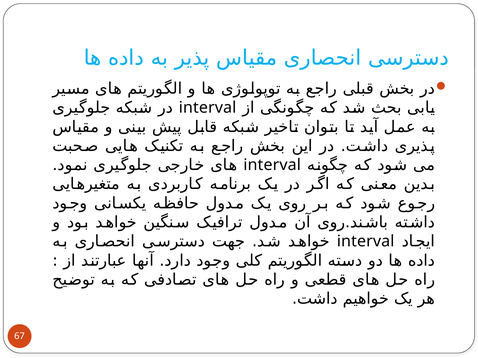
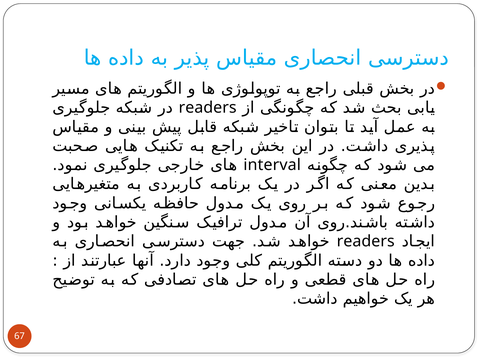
interval at (208, 108): interval -> readers
interval at (366, 242): interval -> readers
